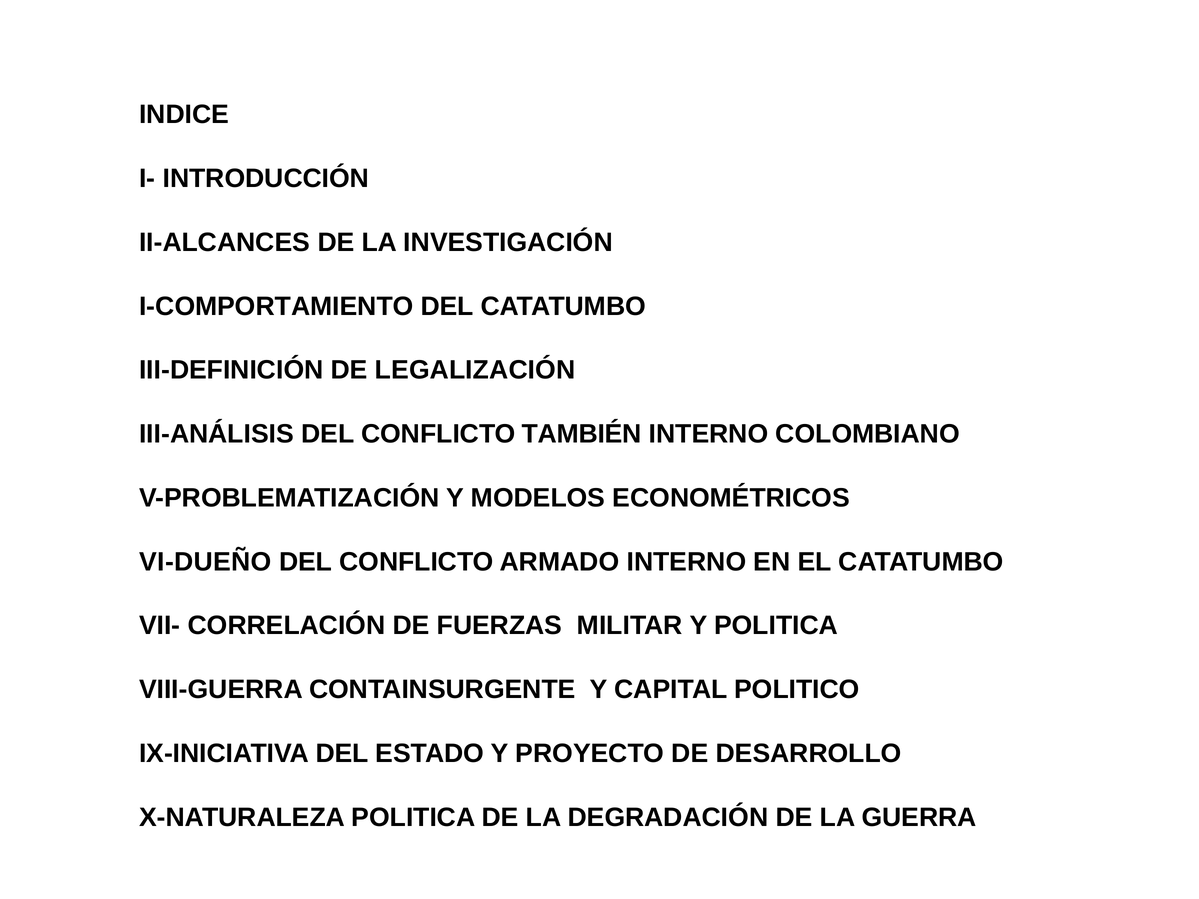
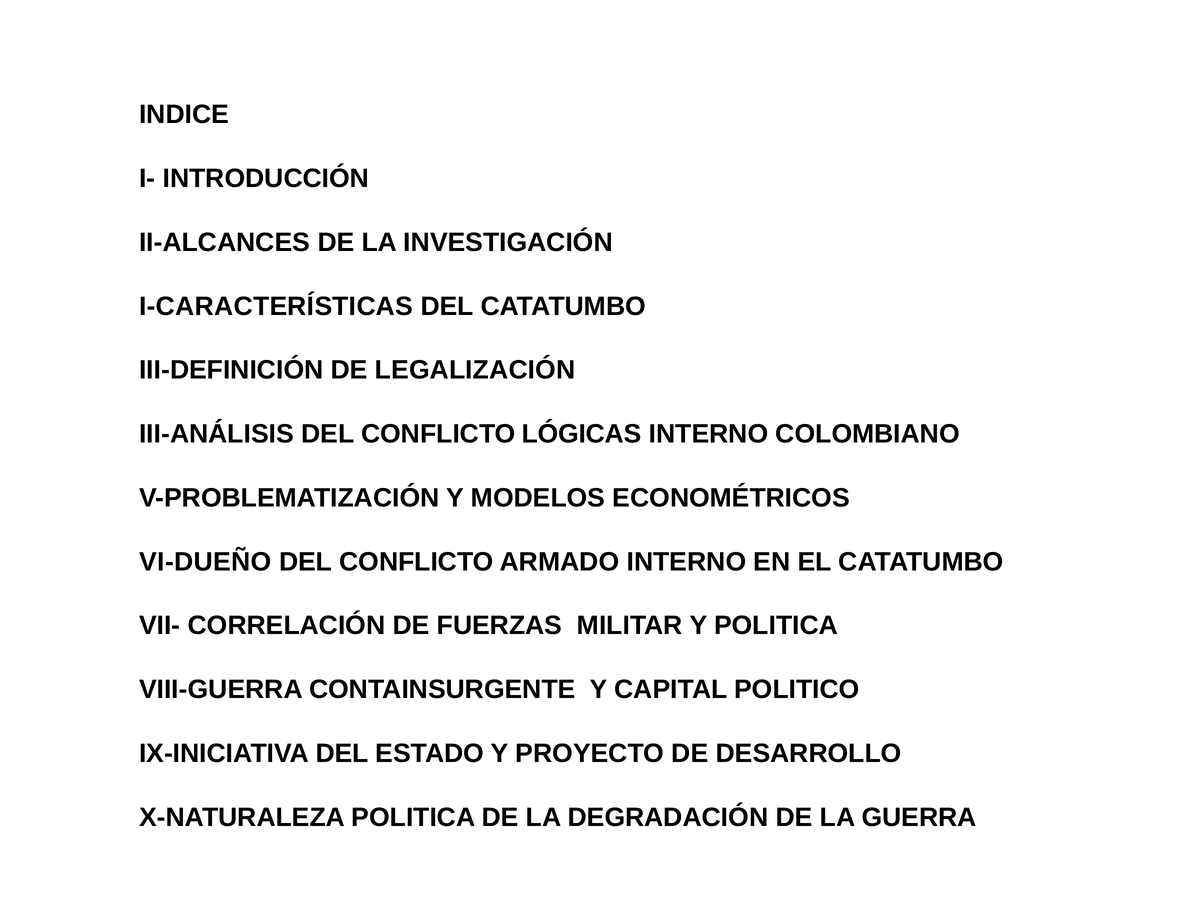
I-COMPORTAMIENTO: I-COMPORTAMIENTO -> I-CARACTERÍSTICAS
TAMBIÉN: TAMBIÉN -> LÓGICAS
